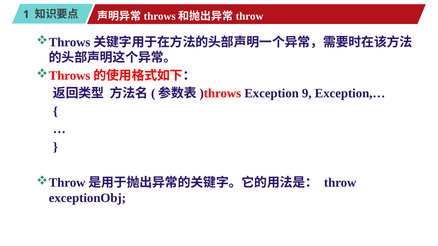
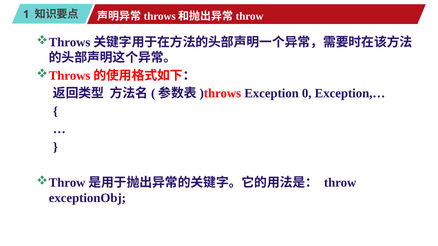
9: 9 -> 0
